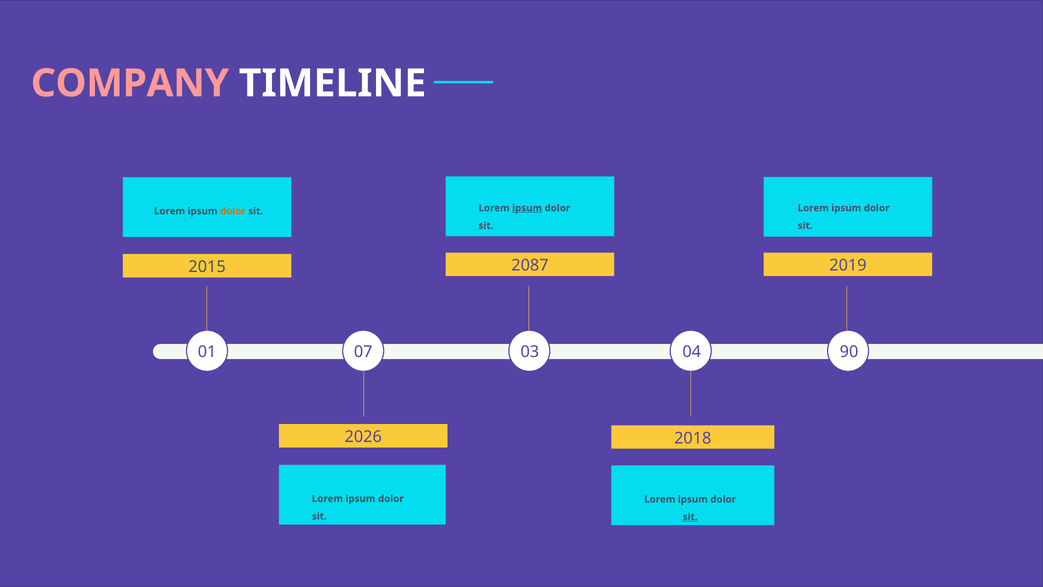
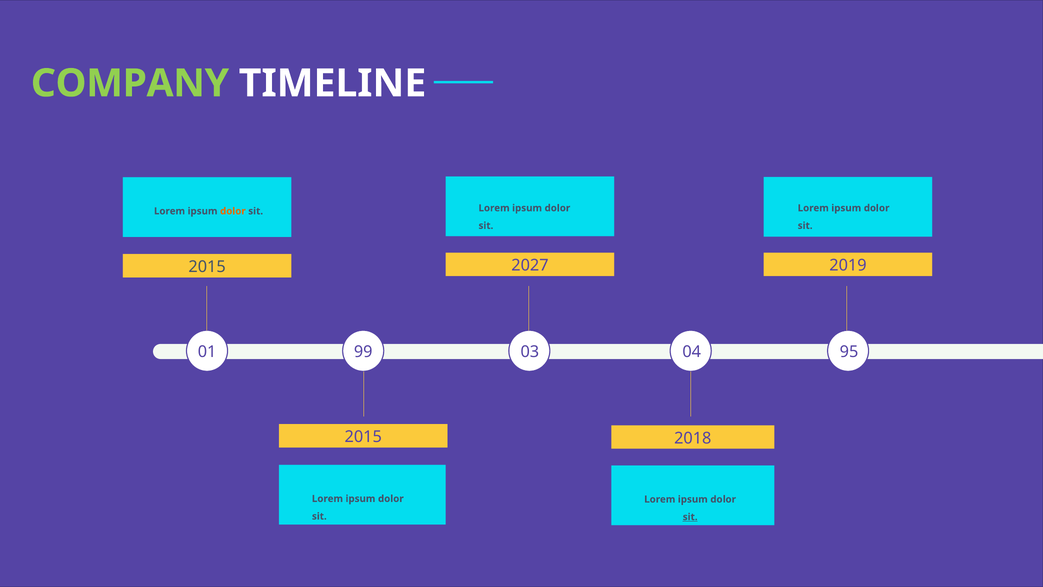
COMPANY colour: pink -> light green
ipsum at (527, 208) underline: present -> none
2087: 2087 -> 2027
07: 07 -> 99
90: 90 -> 95
2026 at (363, 437): 2026 -> 2015
